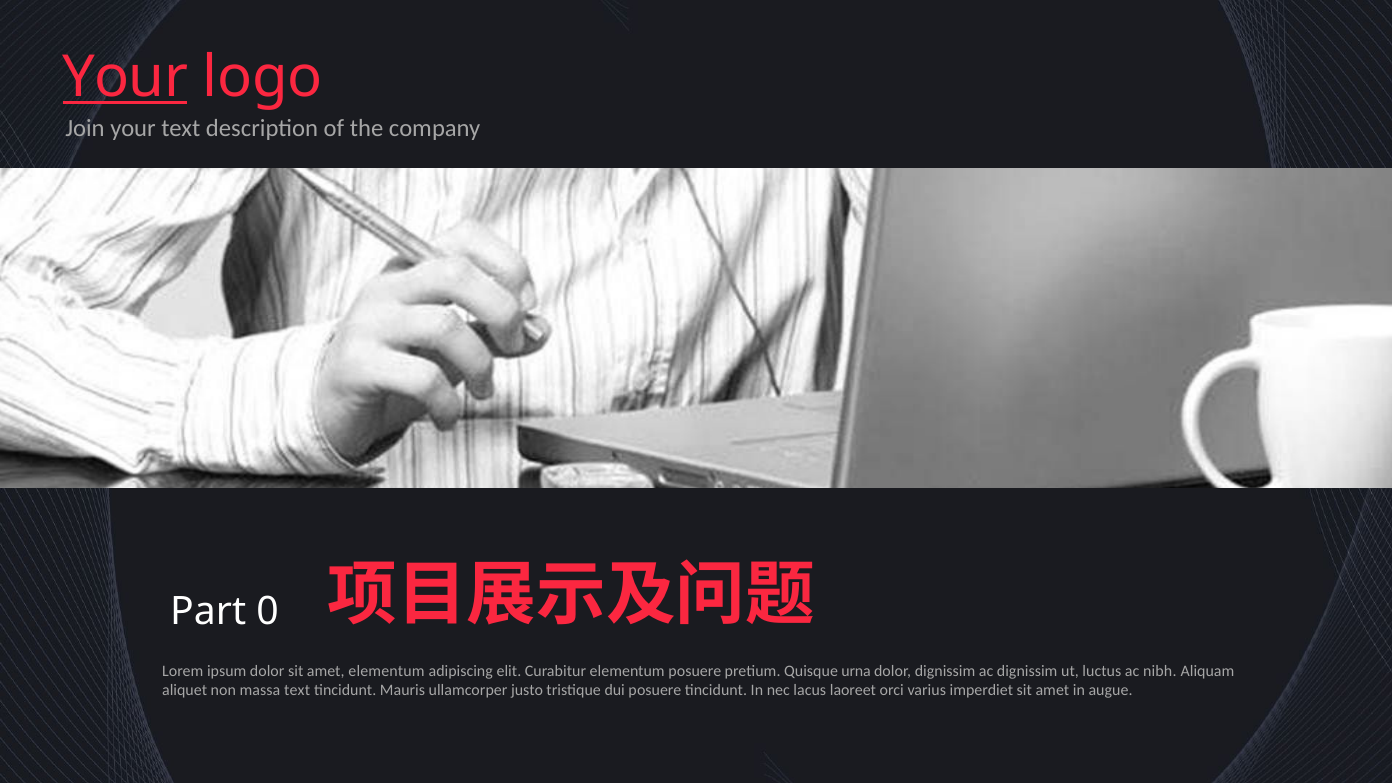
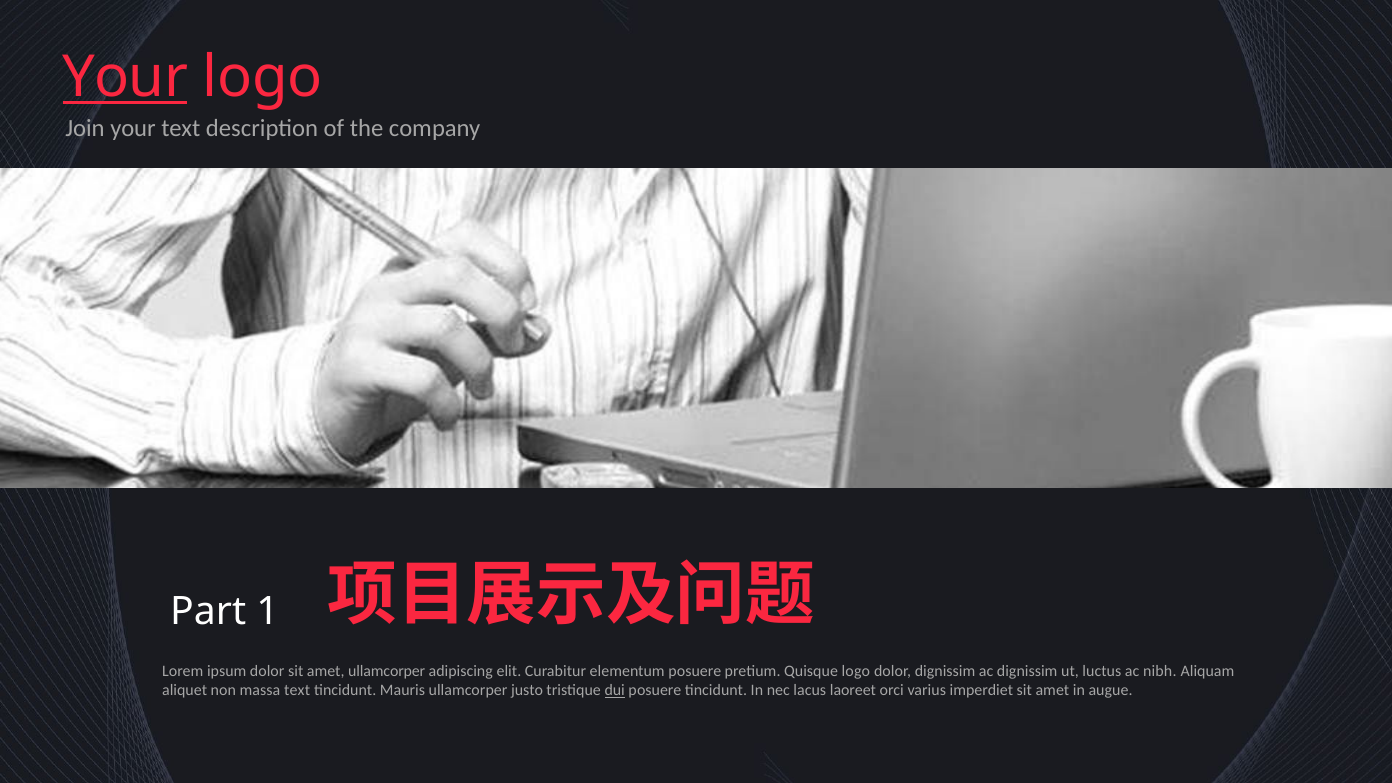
0: 0 -> 1
amet elementum: elementum -> ullamcorper
Quisque urna: urna -> logo
dui underline: none -> present
